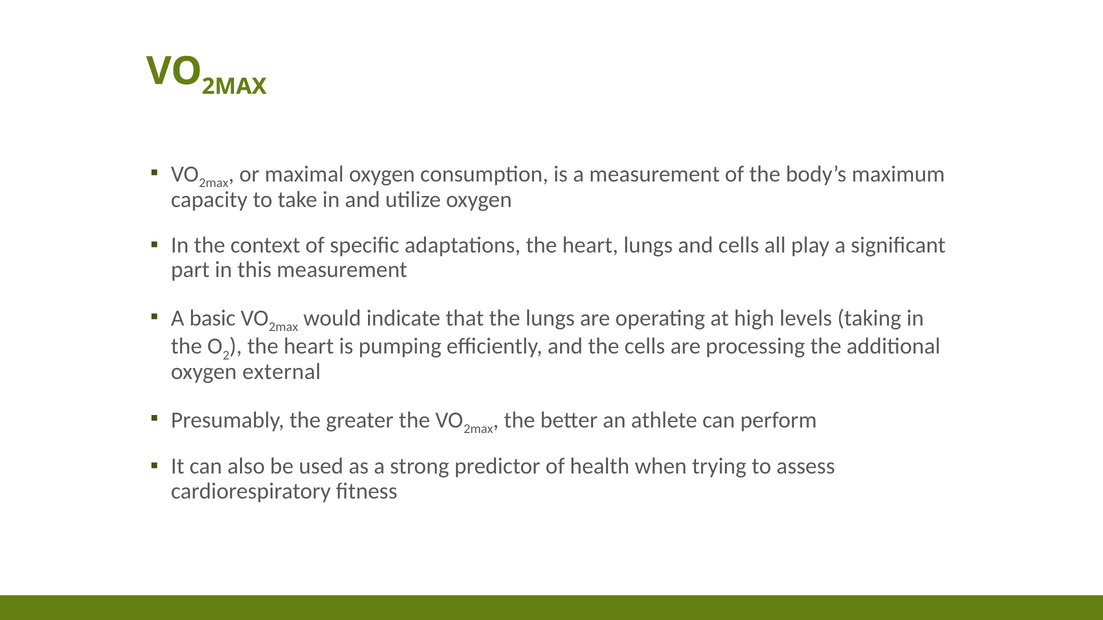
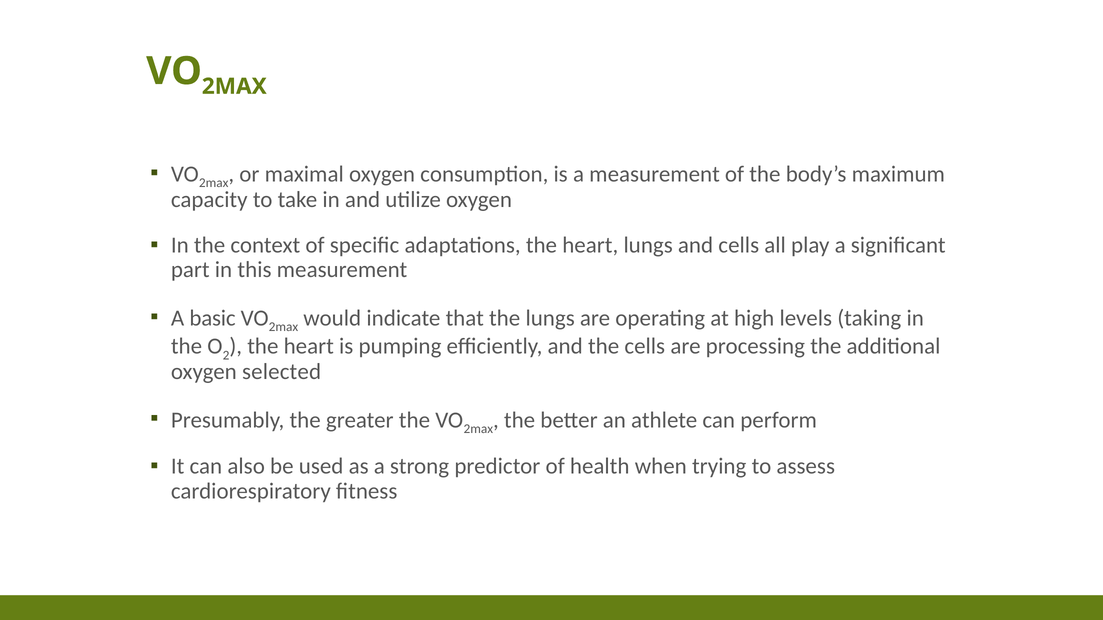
external: external -> selected
